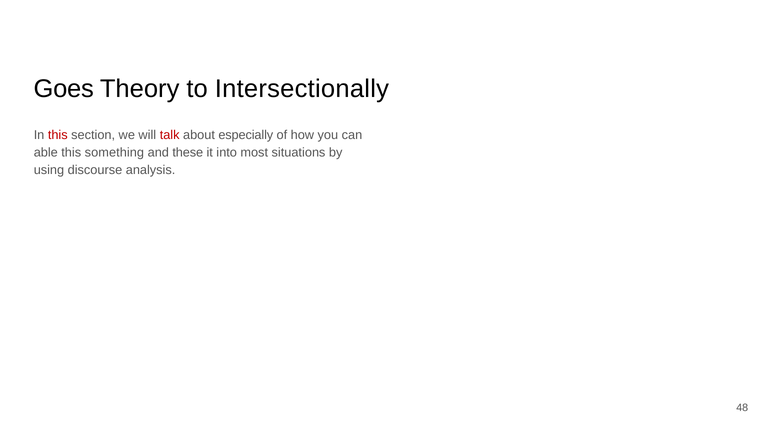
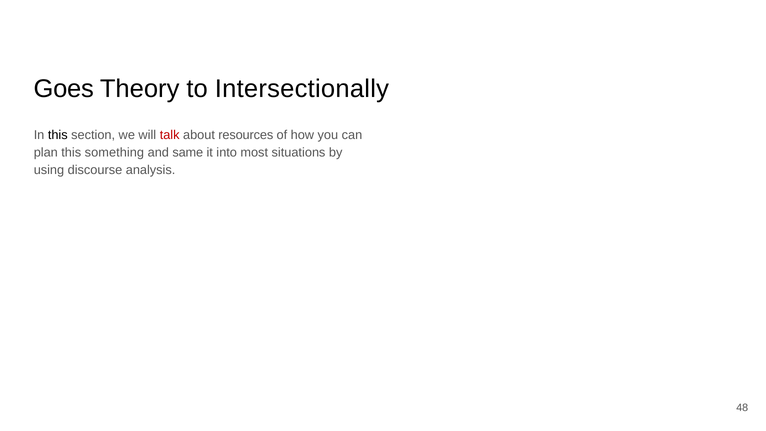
this at (58, 135) colour: red -> black
especially: especially -> resources
able: able -> plan
these: these -> same
